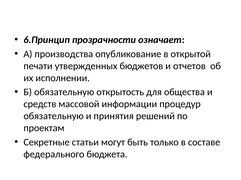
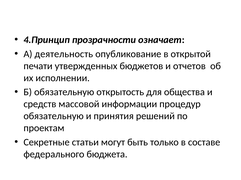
6.Принцип: 6.Принцип -> 4.Принцип
производства: производства -> деятельность
